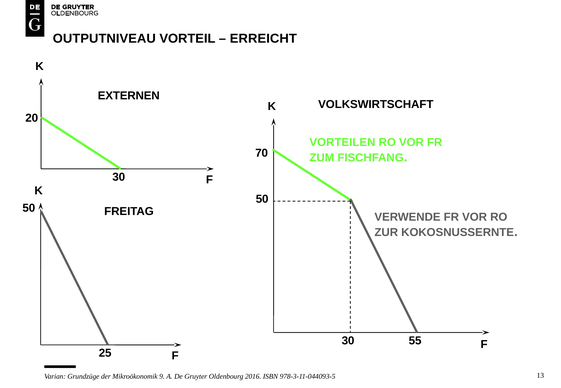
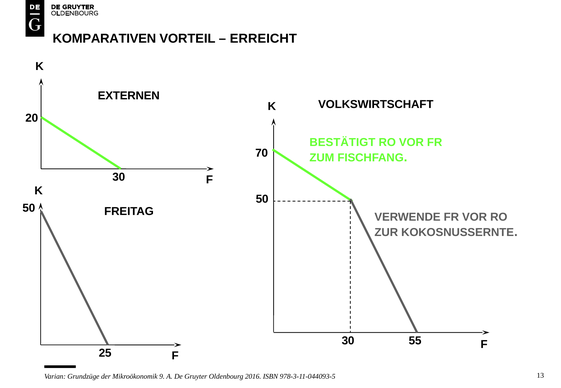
OUTPUTNIVEAU: OUTPUTNIVEAU -> KOMPARATIVEN
VORTEILEN: VORTEILEN -> BESTÄTIGT
